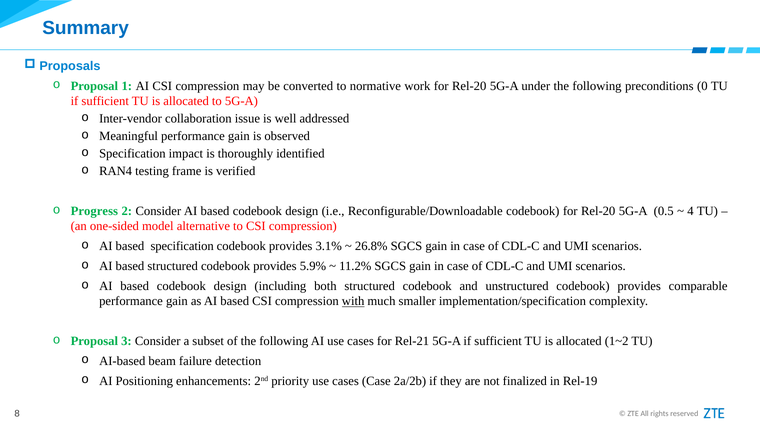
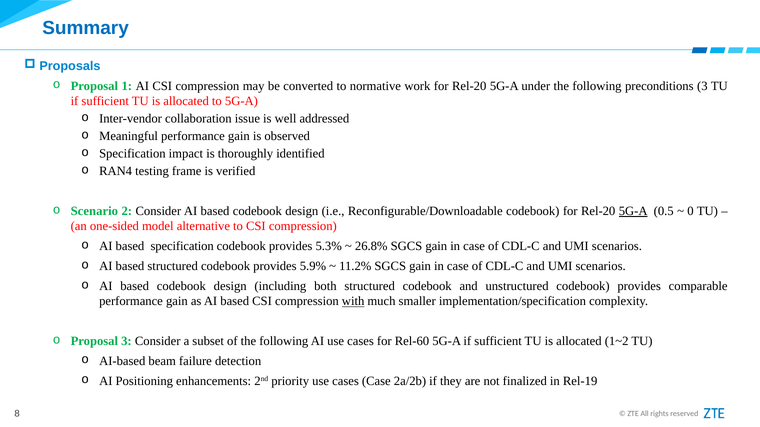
preconditions 0: 0 -> 3
Progress: Progress -> Scenario
5G-A at (633, 211) underline: none -> present
4: 4 -> 0
3.1%: 3.1% -> 5.3%
Rel-21: Rel-21 -> Rel-60
